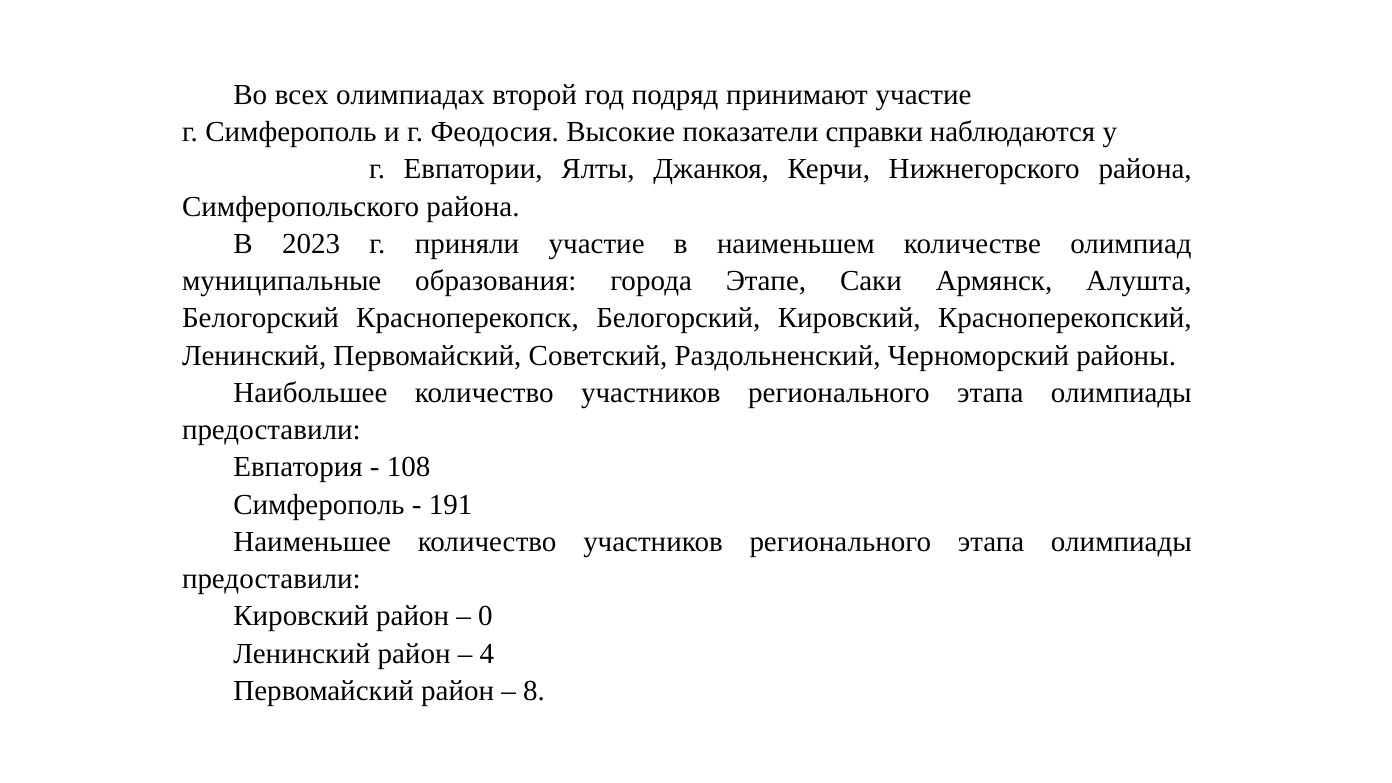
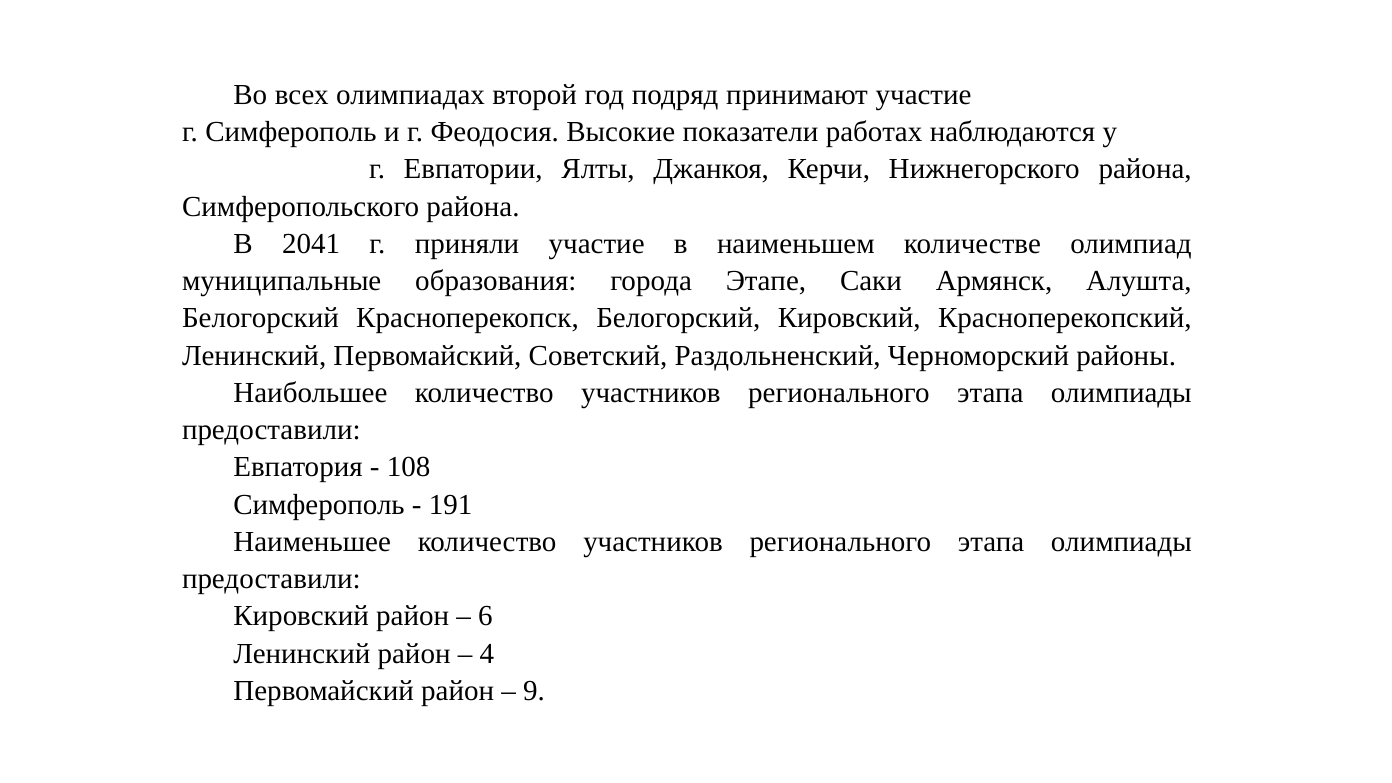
справки: справки -> работах
2023: 2023 -> 2041
0: 0 -> 6
8: 8 -> 9
